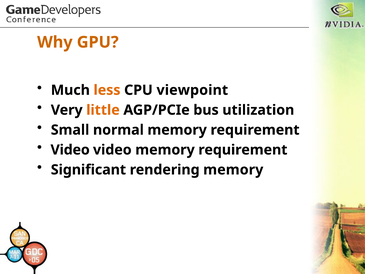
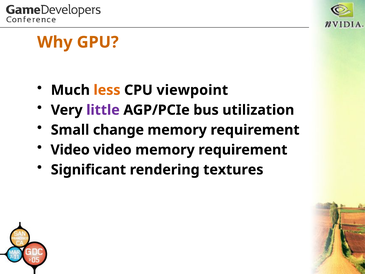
little colour: orange -> purple
normal: normal -> change
rendering memory: memory -> textures
